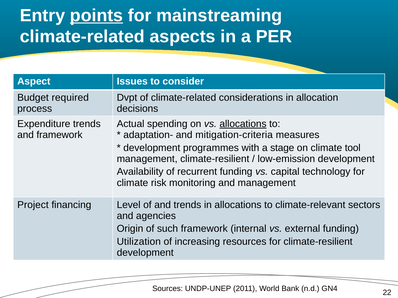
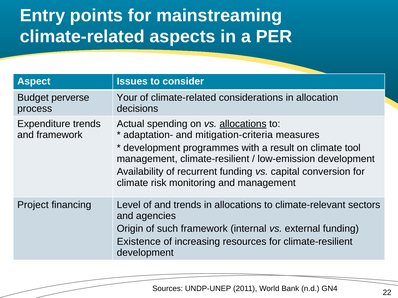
points underline: present -> none
required: required -> perverse
Dvpt: Dvpt -> Your
stage: stage -> result
technology: technology -> conversion
Utilization: Utilization -> Existence
